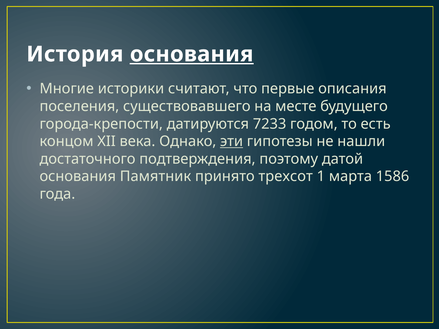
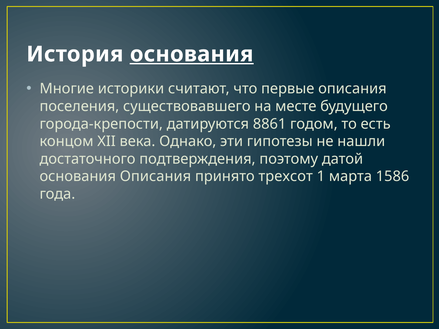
7233: 7233 -> 8861
эти underline: present -> none
основания Памятник: Памятник -> Описания
